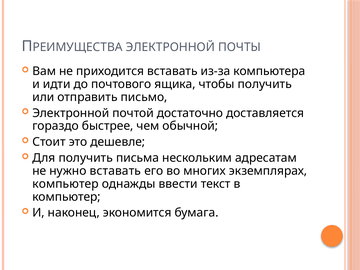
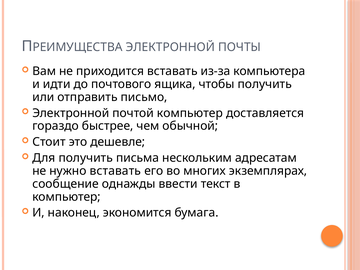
почтой достаточно: достаточно -> компьютер
компьютер at (66, 184): компьютер -> сообщение
